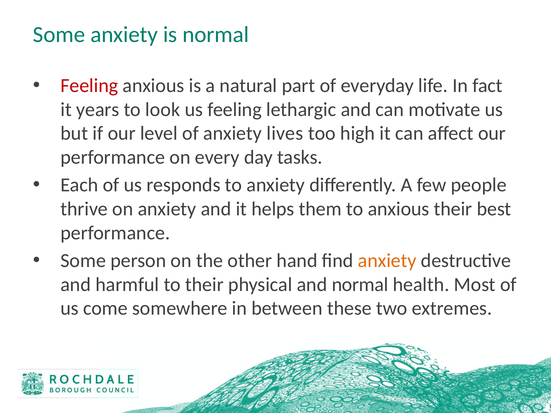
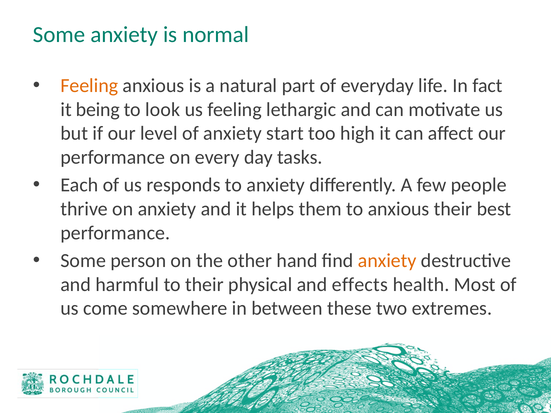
Feeling at (89, 86) colour: red -> orange
years: years -> being
lives: lives -> start
and normal: normal -> effects
